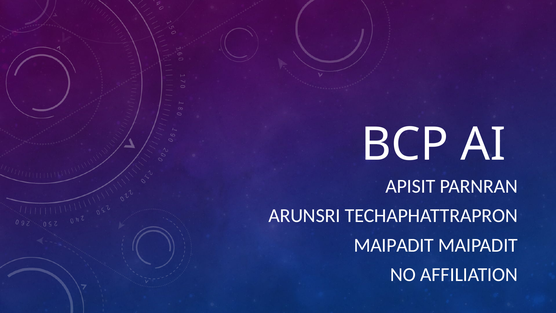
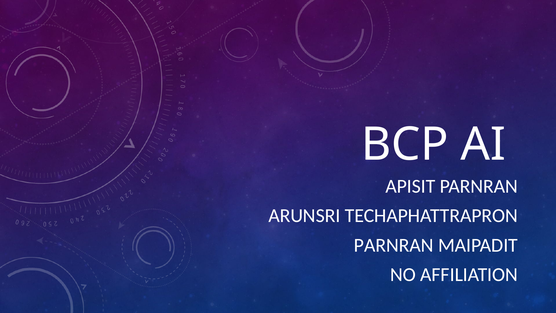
MAIPADIT at (394, 245): MAIPADIT -> PARNRAN
